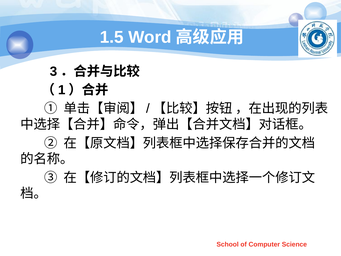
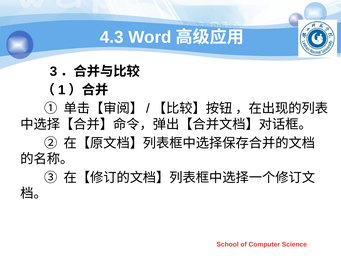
1.5: 1.5 -> 4.3
